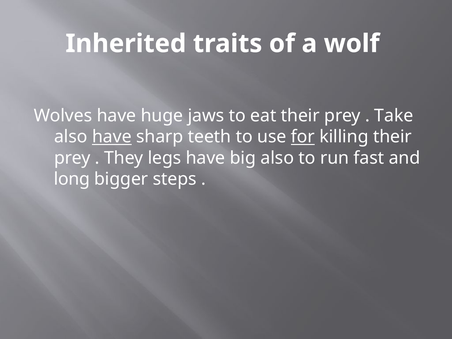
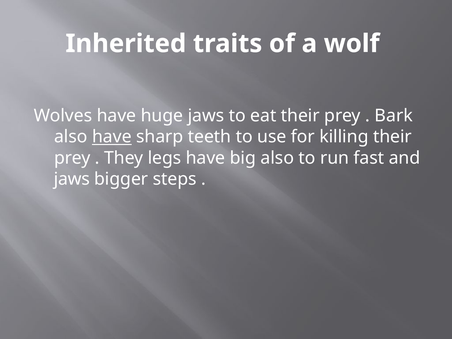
Take: Take -> Bark
for underline: present -> none
long at (72, 179): long -> jaws
